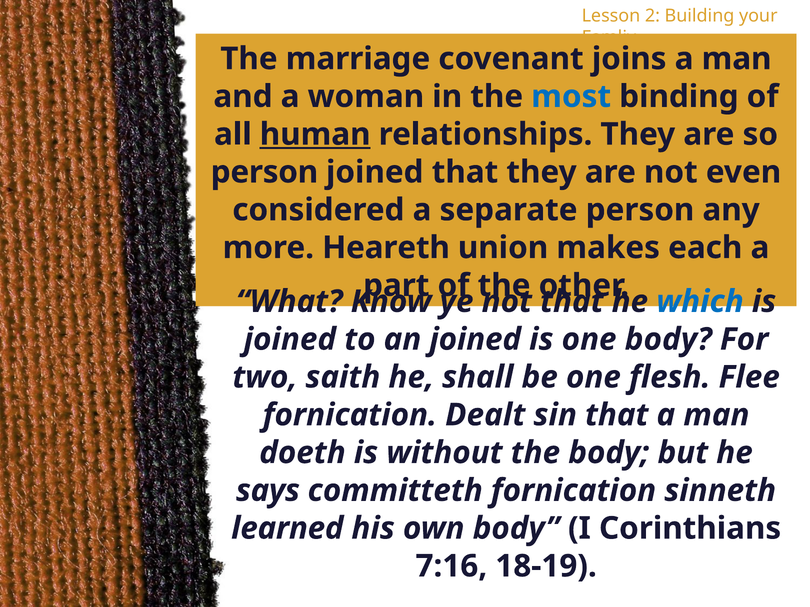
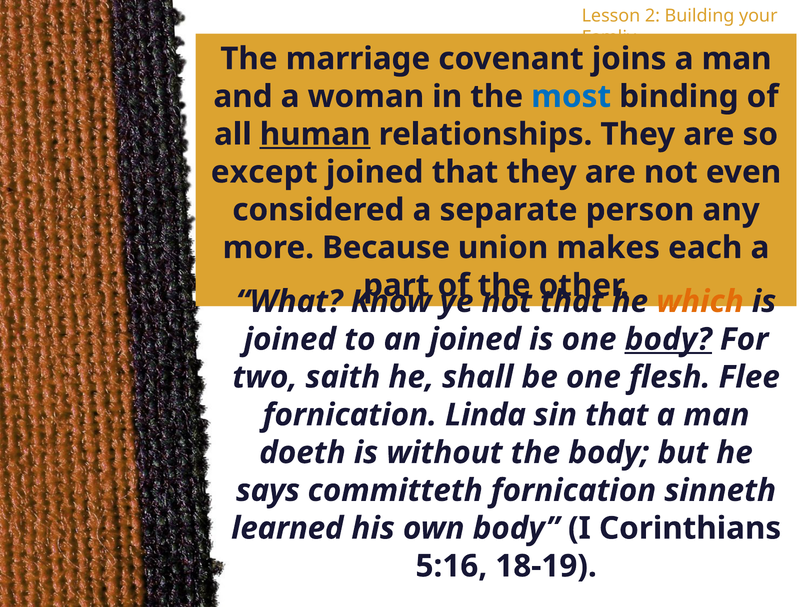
person at (264, 172): person -> except
Heareth: Heareth -> Because
which colour: blue -> orange
body at (668, 340) underline: none -> present
Dealt: Dealt -> Linda
7:16: 7:16 -> 5:16
